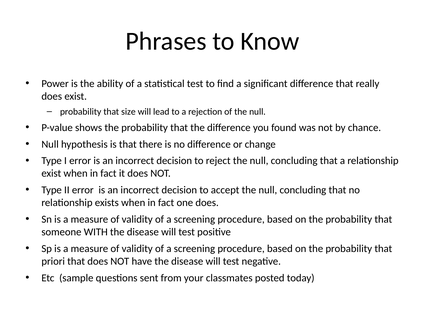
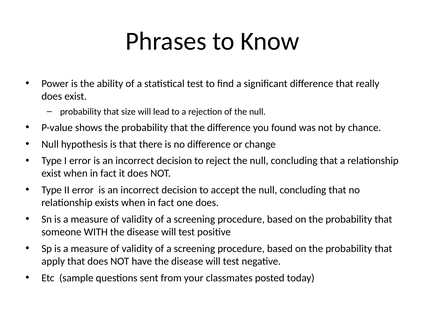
priori: priori -> apply
